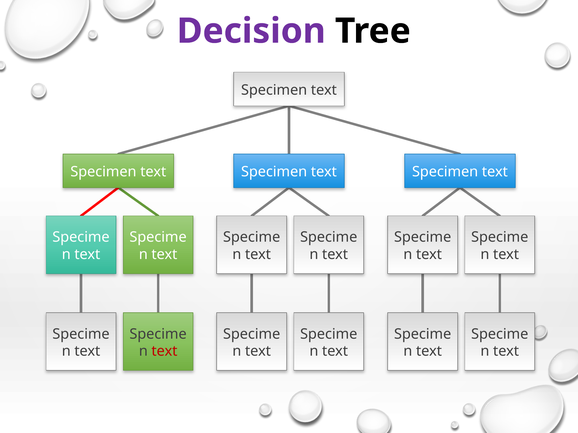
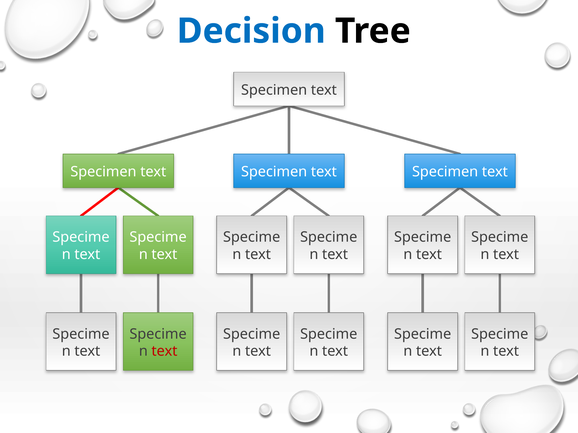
Decision colour: purple -> blue
